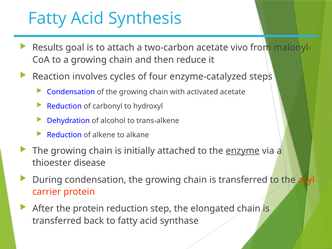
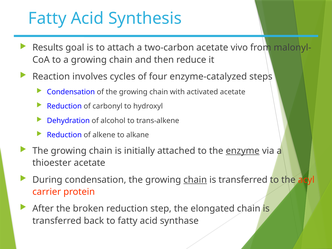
thioester disease: disease -> acetate
chain at (195, 180) underline: none -> present
the protein: protein -> broken
